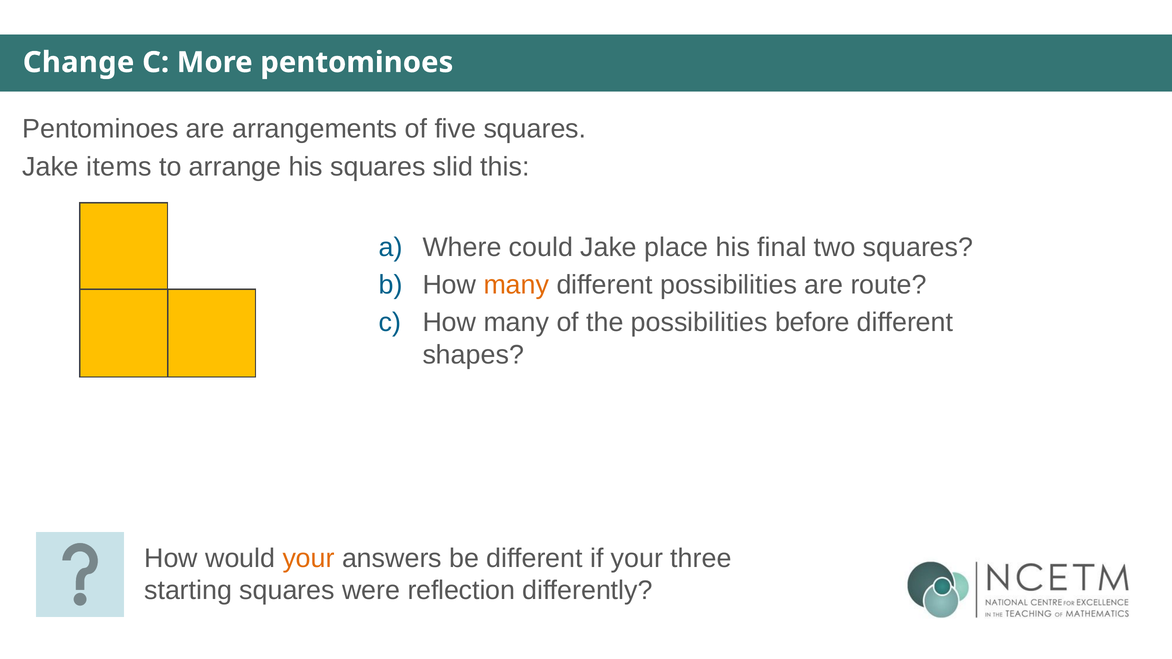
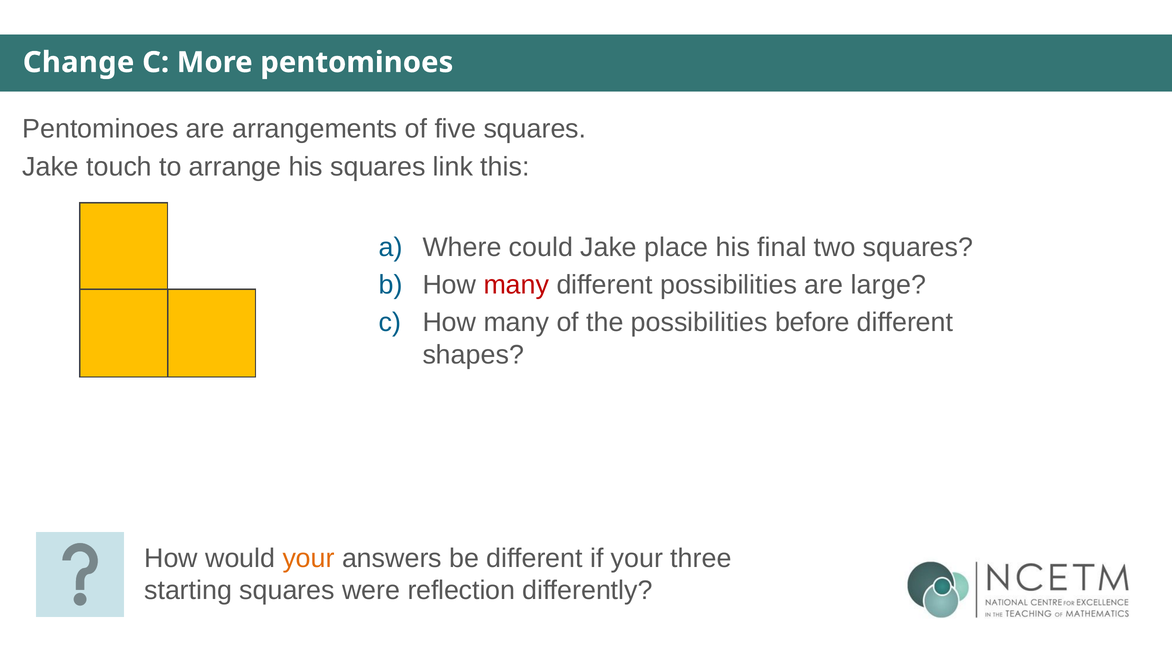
items: items -> touch
slid: slid -> link
many at (516, 285) colour: orange -> red
route: route -> large
